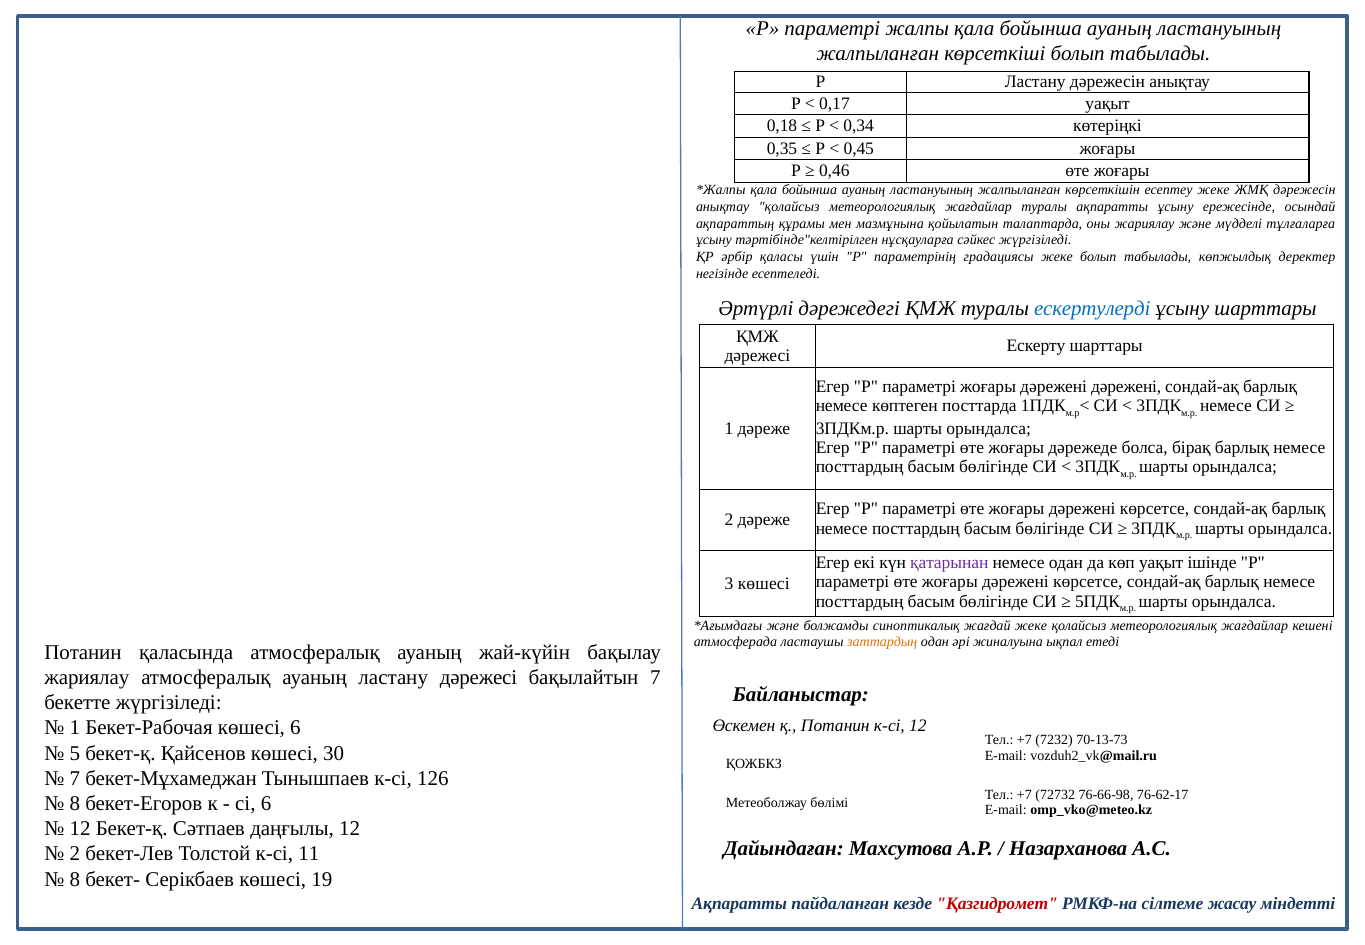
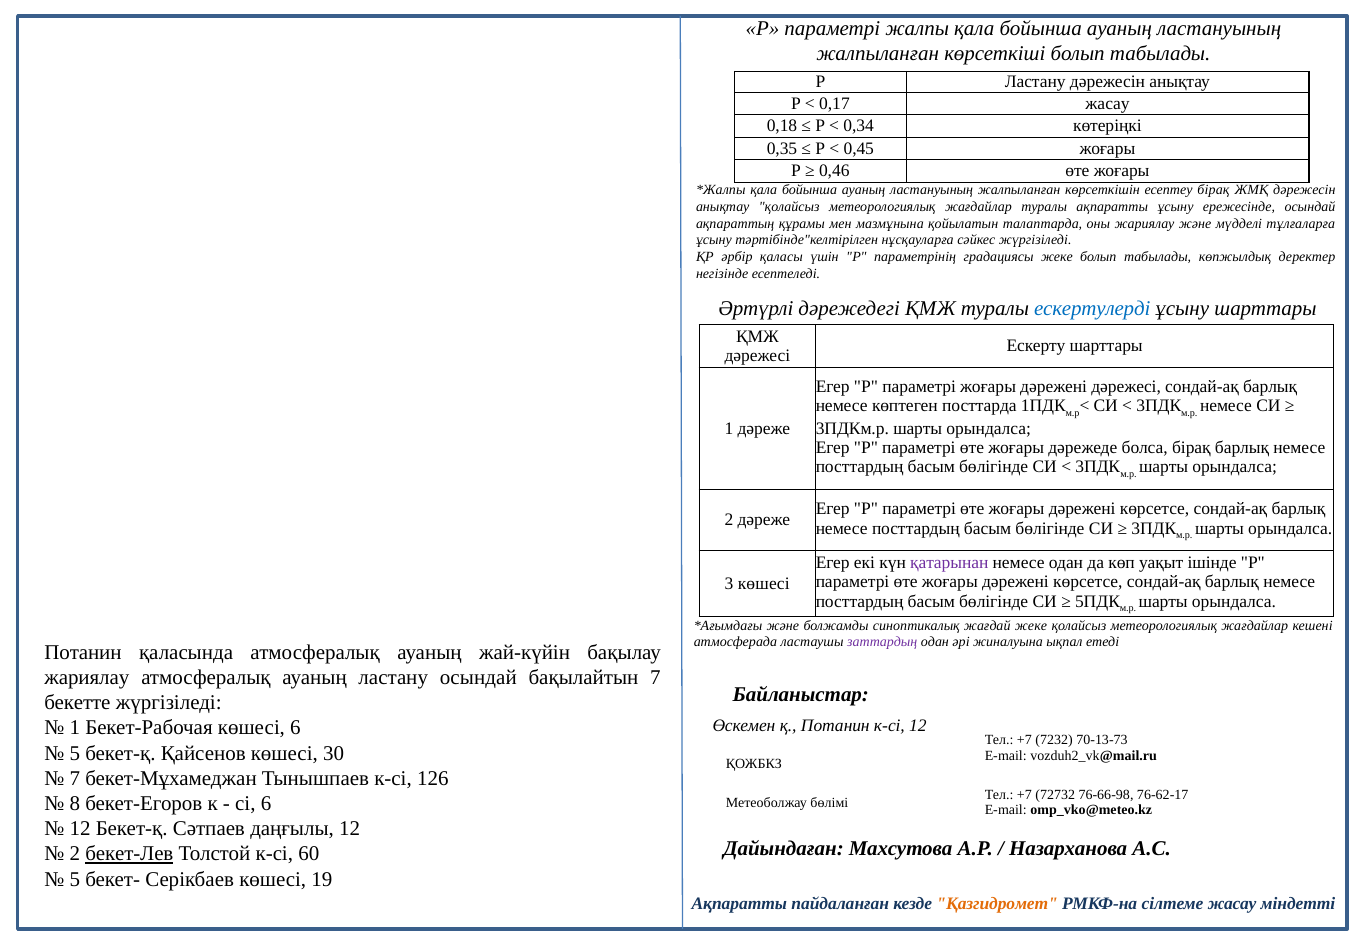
0,17 уақыт: уақыт -> жасау
есептеу жеке: жеке -> бірақ
дәрежені дәрежені: дәрежені -> дәрежесі
заттардың colour: orange -> purple
ластану дәрежесі: дәрежесі -> осындай
бекет-Лев underline: none -> present
11: 11 -> 60
8 at (75, 879): 8 -> 5
Қазгидромет colour: red -> orange
